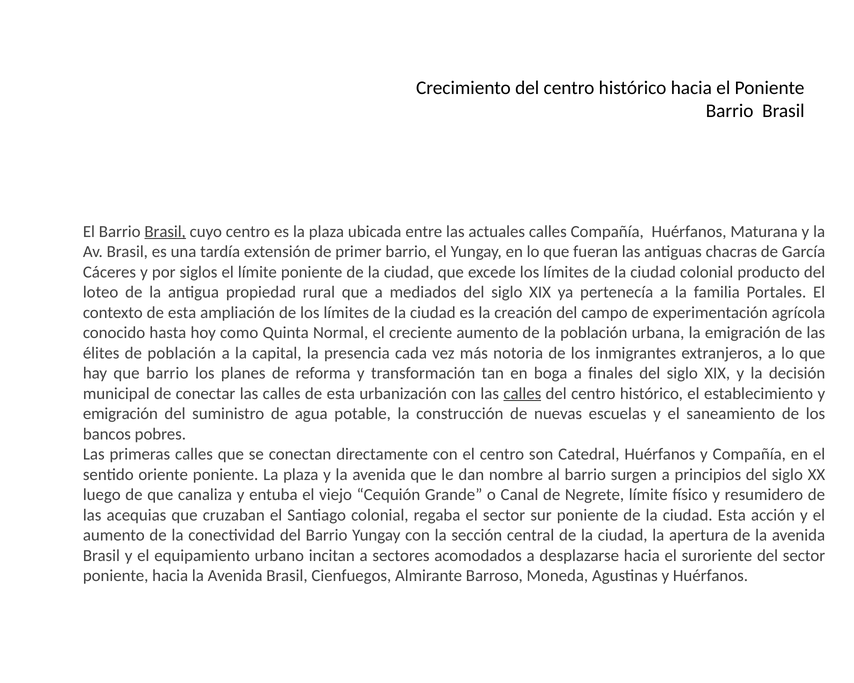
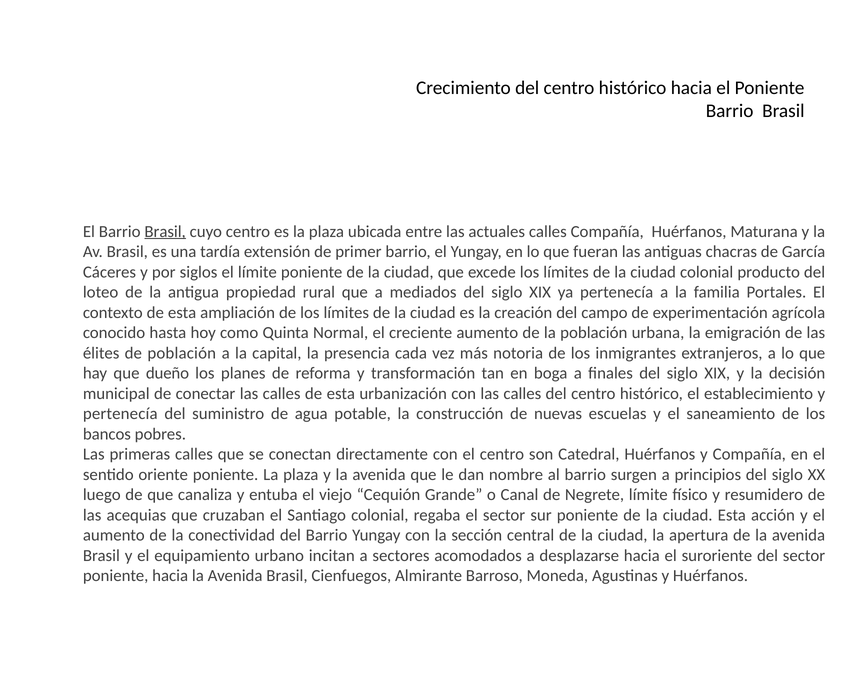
que barrio: barrio -> dueño
calles at (522, 394) underline: present -> none
emigración at (120, 414): emigración -> pertenecía
